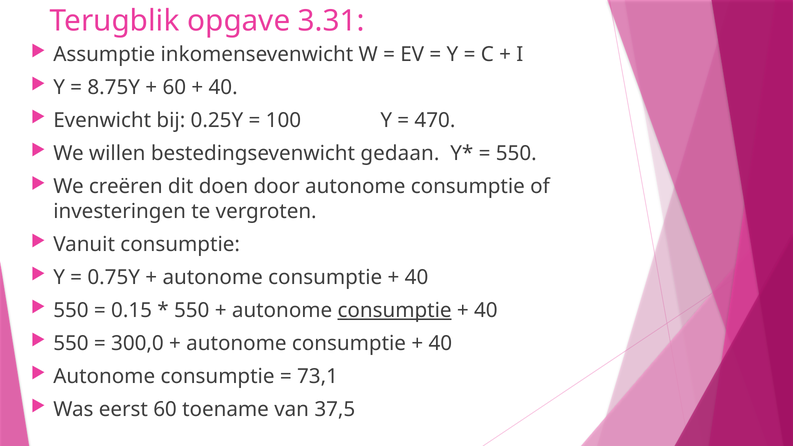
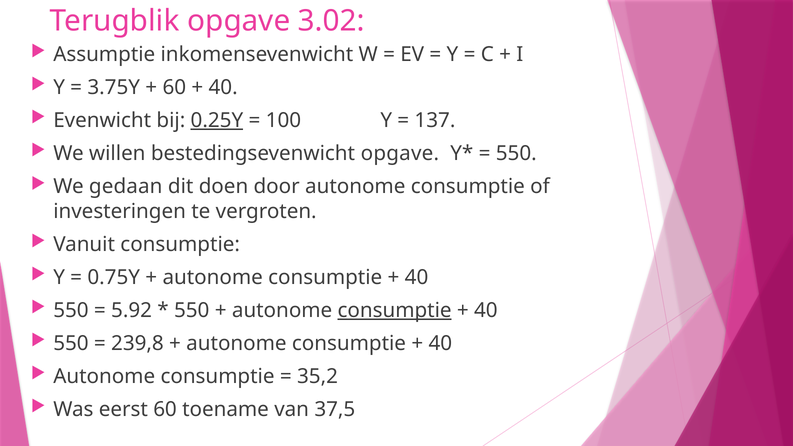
3.31: 3.31 -> 3.02
8.75Y: 8.75Y -> 3.75Y
0.25Y underline: none -> present
470: 470 -> 137
bestedingsevenwicht gedaan: gedaan -> opgave
creëren: creëren -> gedaan
0.15: 0.15 -> 5.92
300,0: 300,0 -> 239,8
73,1: 73,1 -> 35,2
